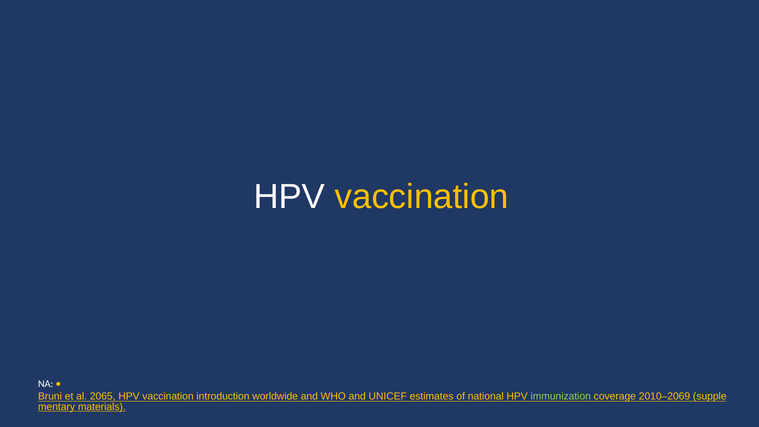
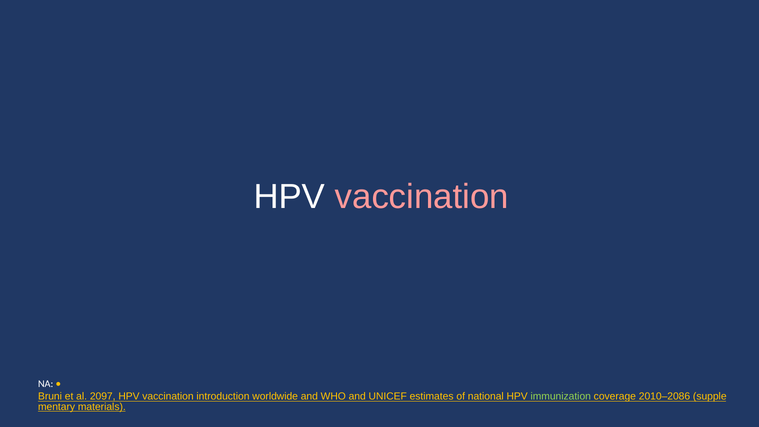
vaccination at (422, 197) colour: yellow -> pink
2065: 2065 -> 2097
2010–2069: 2010–2069 -> 2010–2086
